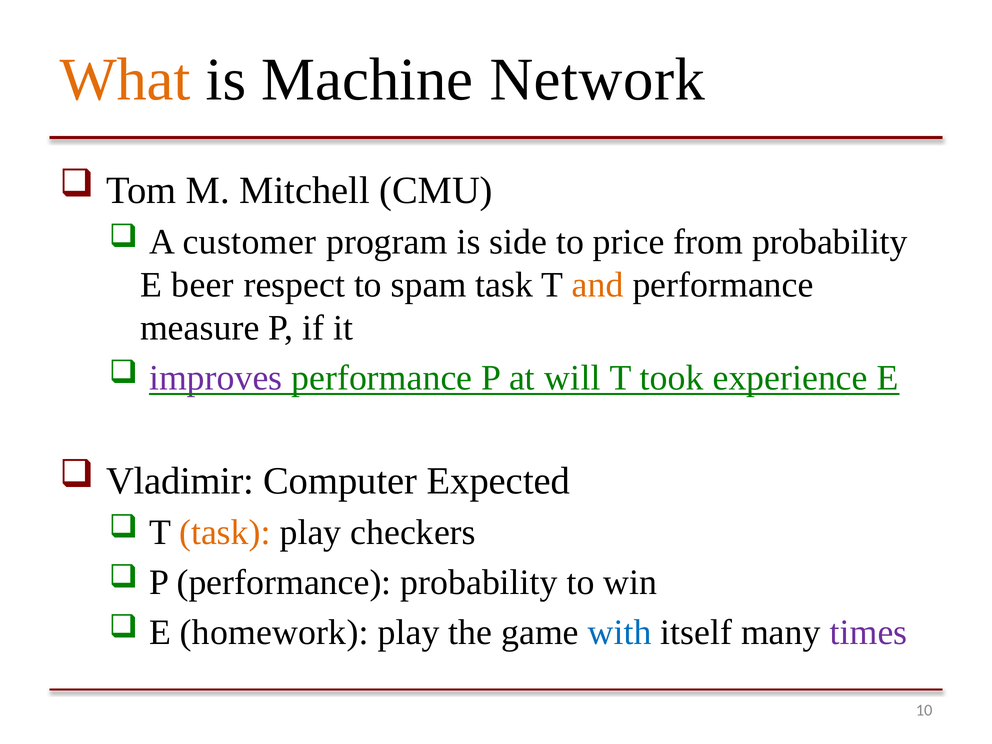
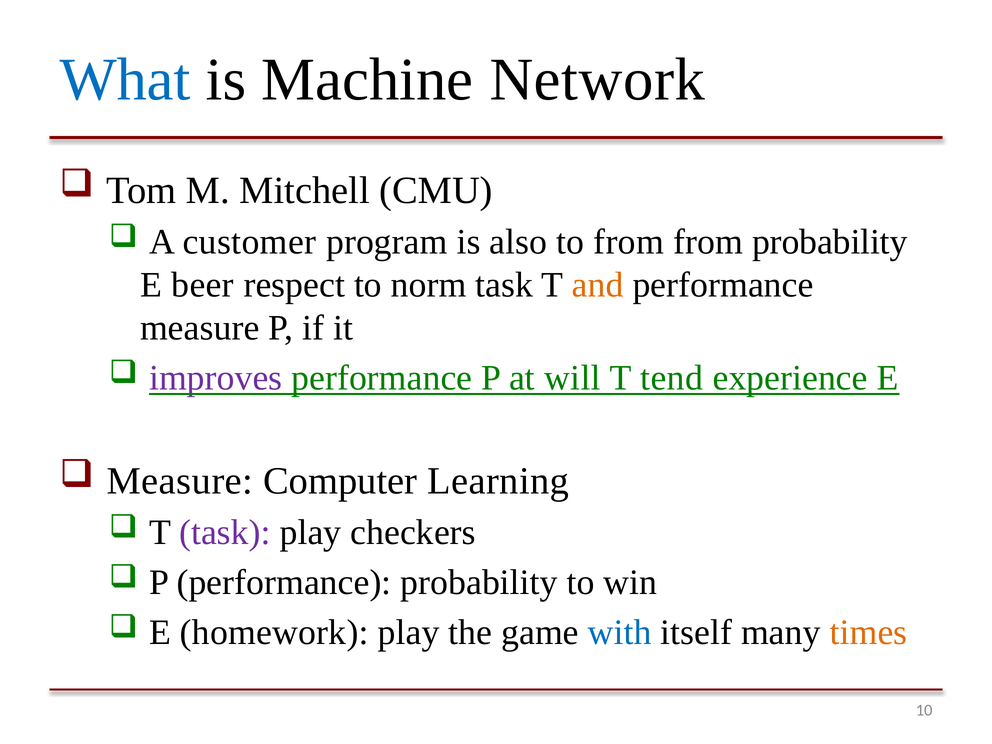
What colour: orange -> blue
side: side -> also
to price: price -> from
spam: spam -> norm
took: took -> tend
Vladimir at (180, 481): Vladimir -> Measure
Expected: Expected -> Learning
task at (225, 532) colour: orange -> purple
times colour: purple -> orange
